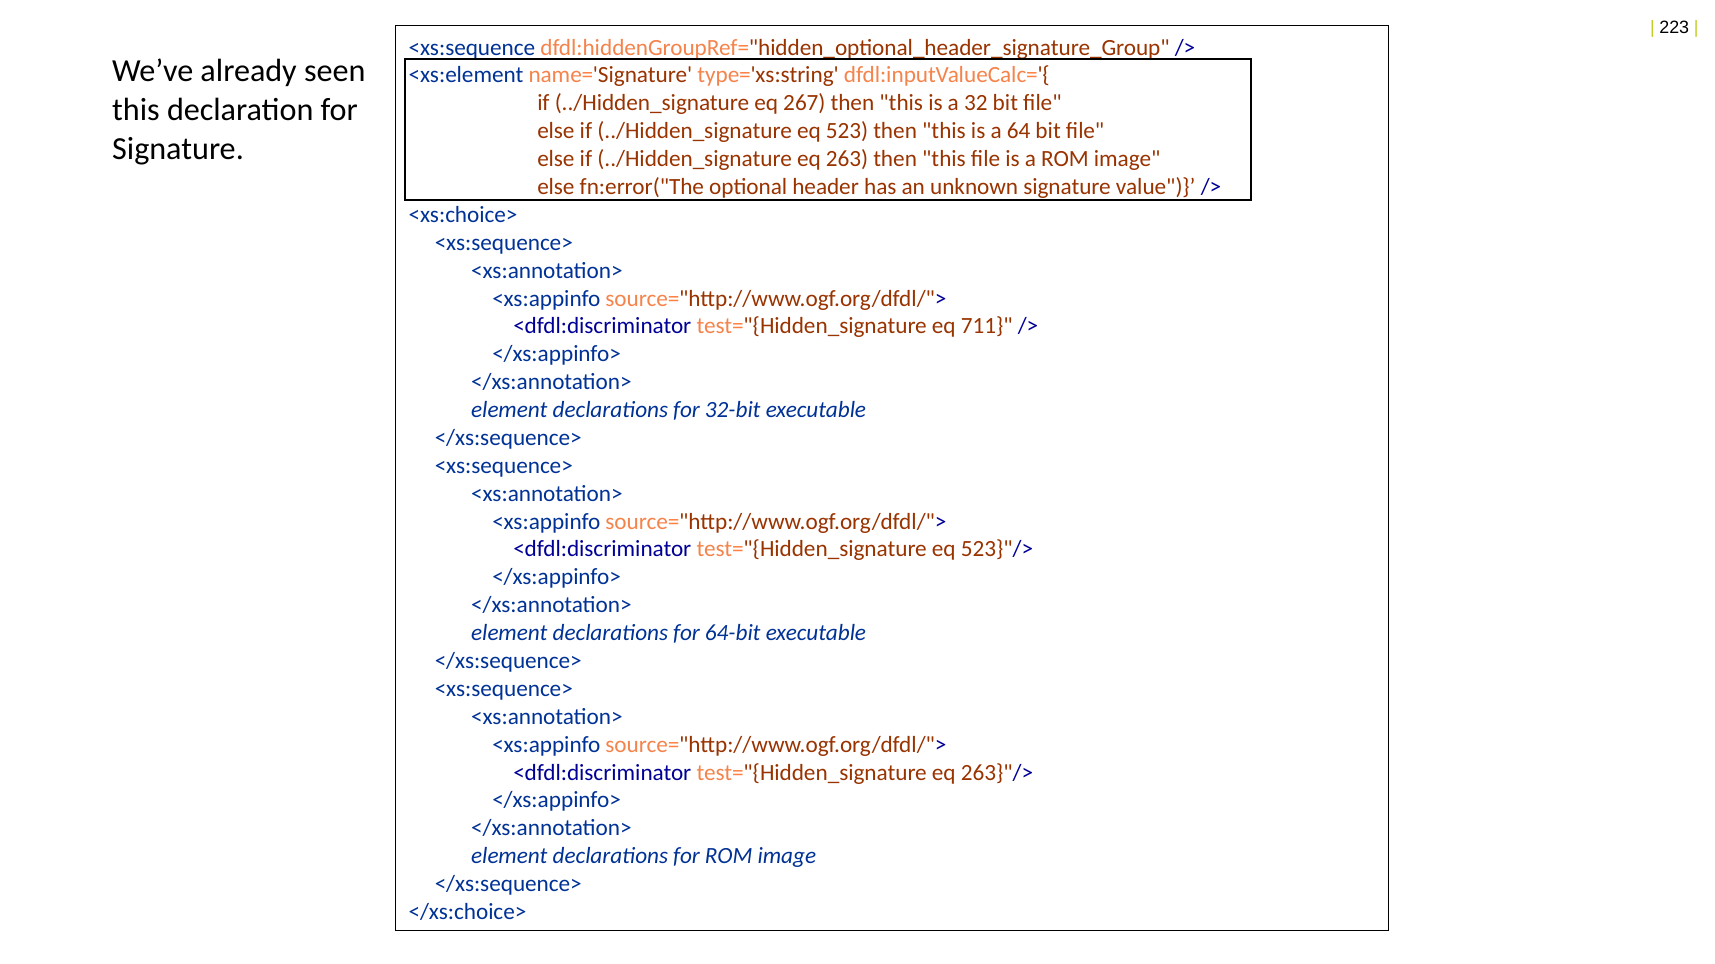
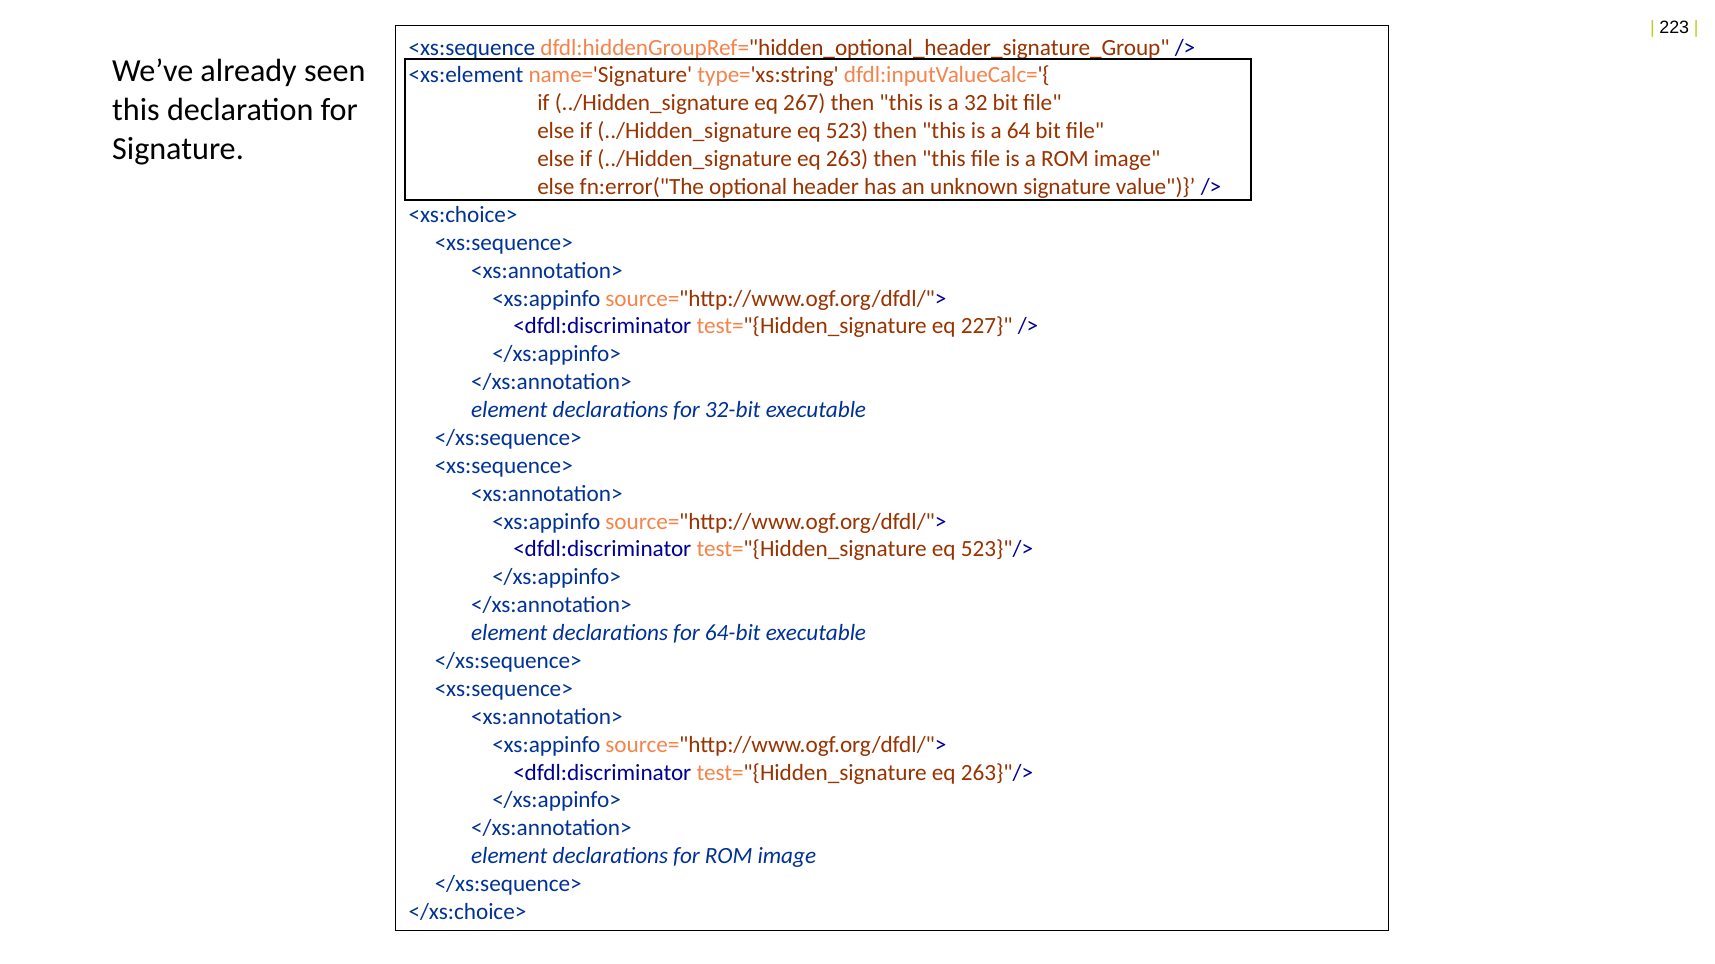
711: 711 -> 227
